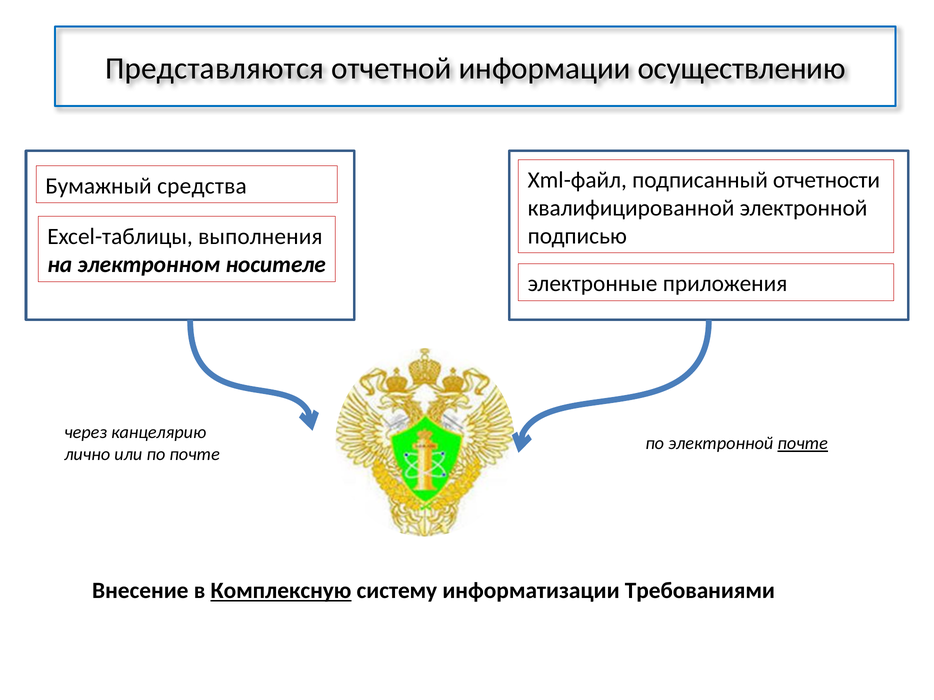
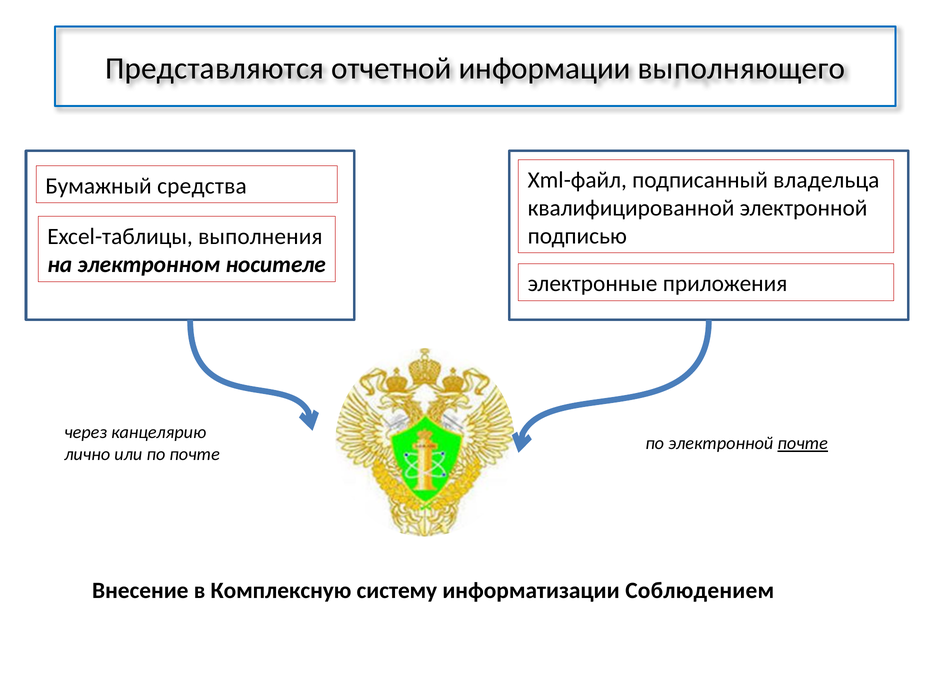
осуществлению: осуществлению -> выполняющего
отчетности: отчетности -> владельца
Комплексную underline: present -> none
Требованиями: Требованиями -> Соблюдением
